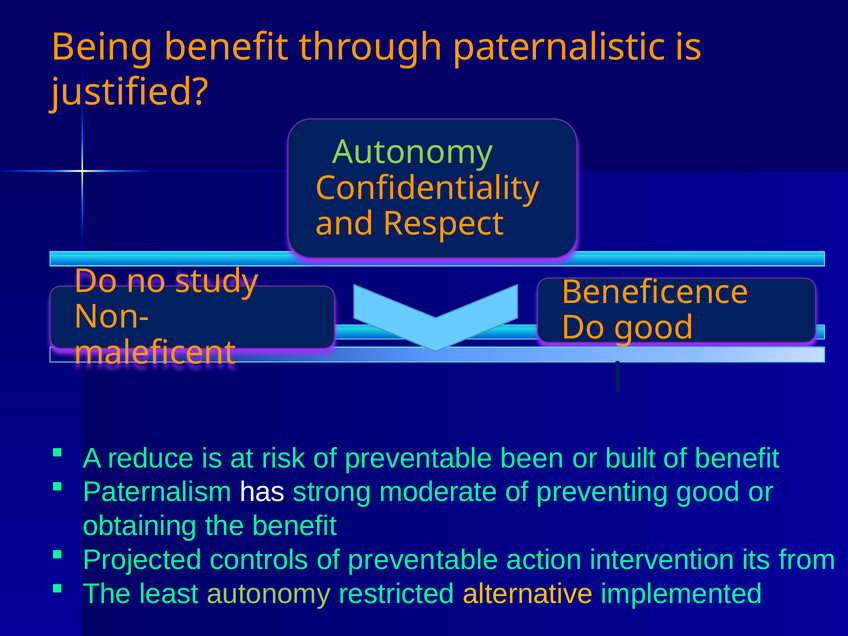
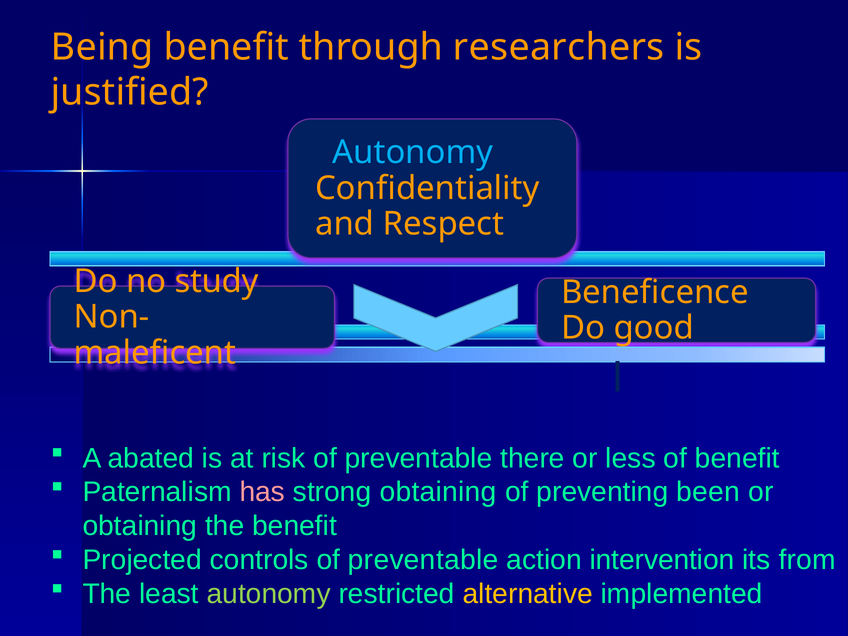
paternalistic: paternalistic -> researchers
Autonomy at (413, 153) colour: light green -> light blue
reduce: reduce -> abated
been: been -> there
built: built -> less
has colour: white -> pink
strong moderate: moderate -> obtaining
preventing good: good -> been
